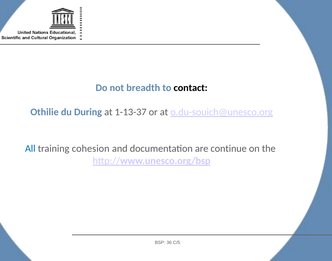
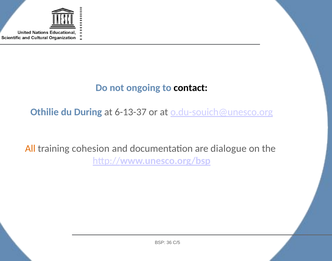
breadth: breadth -> ongoing
1-13-37: 1-13-37 -> 6-13-37
All colour: blue -> orange
continue: continue -> dialogue
